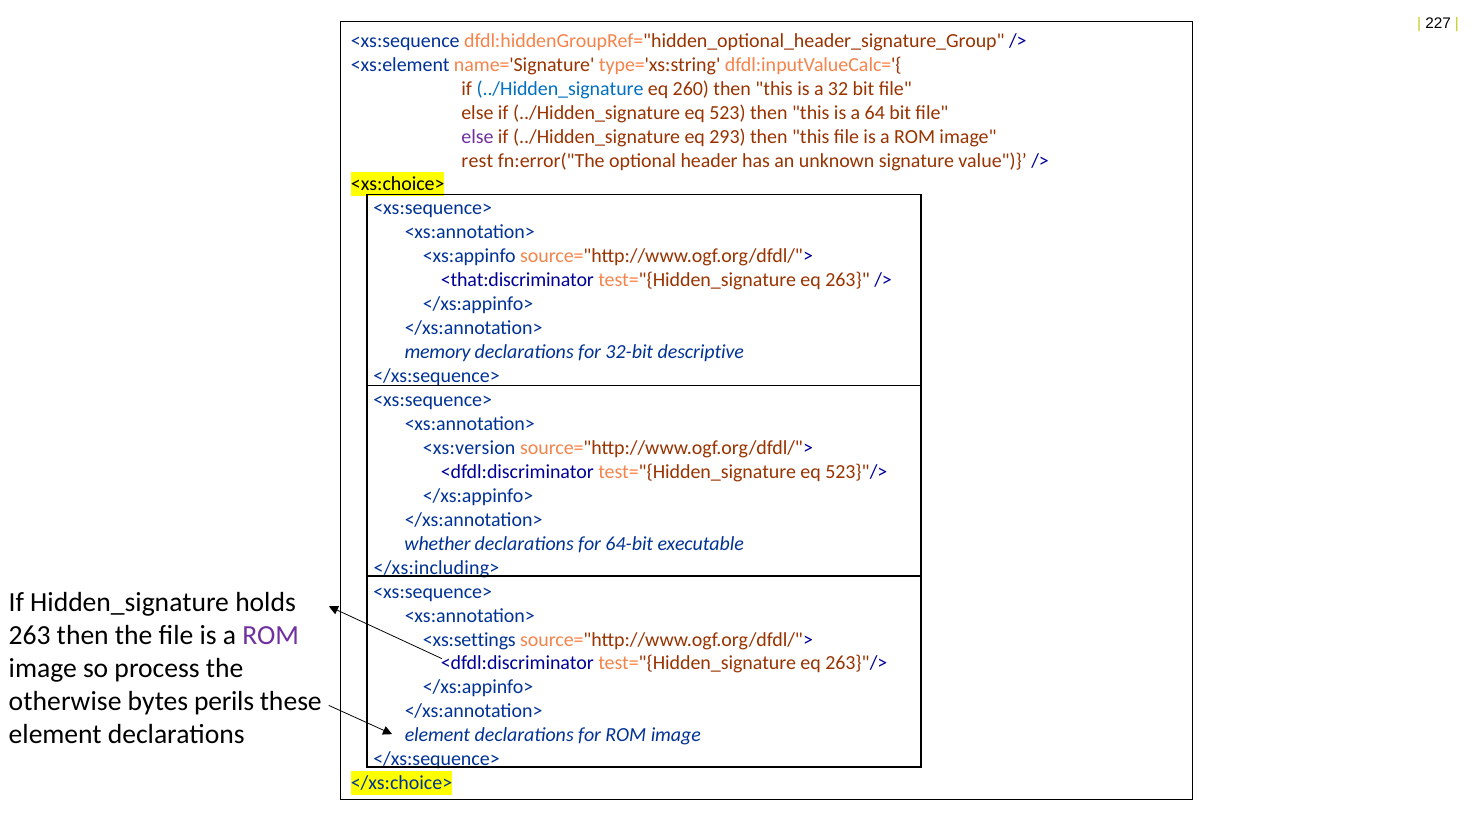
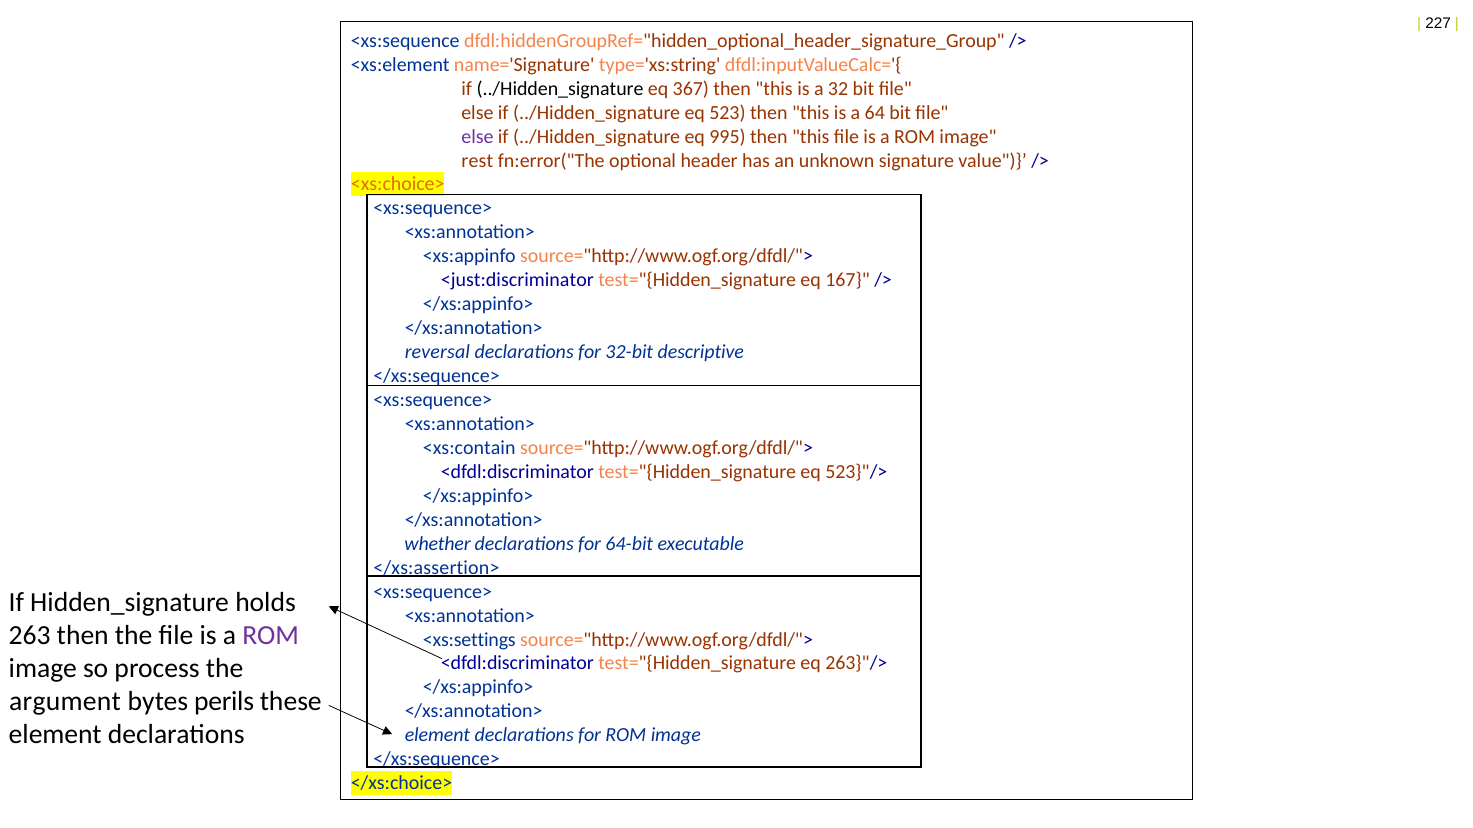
../Hidden_signature at (560, 89) colour: blue -> black
260: 260 -> 367
293: 293 -> 995
<xs:choice> colour: black -> orange
<that:discriminator: <that:discriminator -> <just:discriminator
eq 263: 263 -> 167
memory: memory -> reversal
<xs:version: <xs:version -> <xs:contain
</xs:including>: </xs:including> -> </xs:assertion>
otherwise: otherwise -> argument
